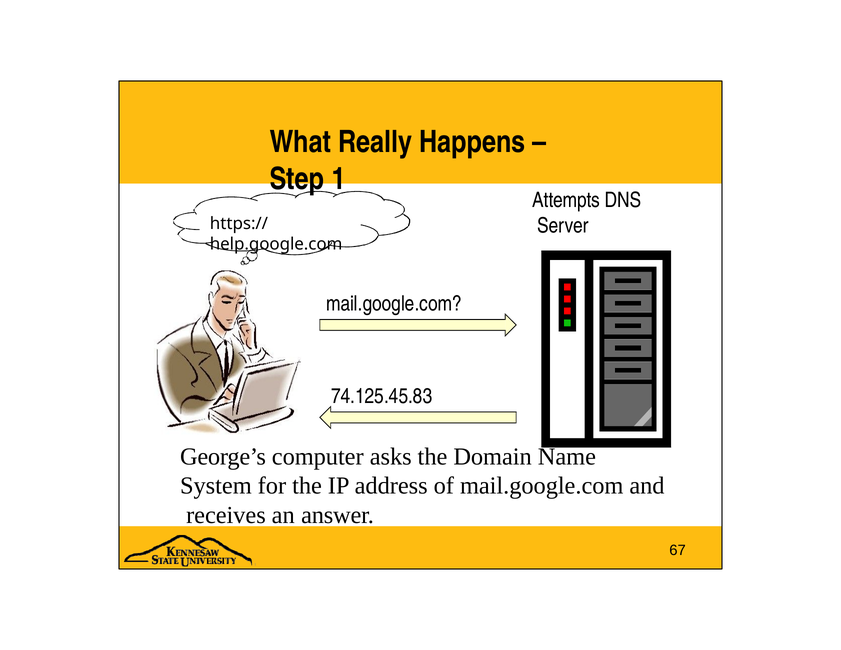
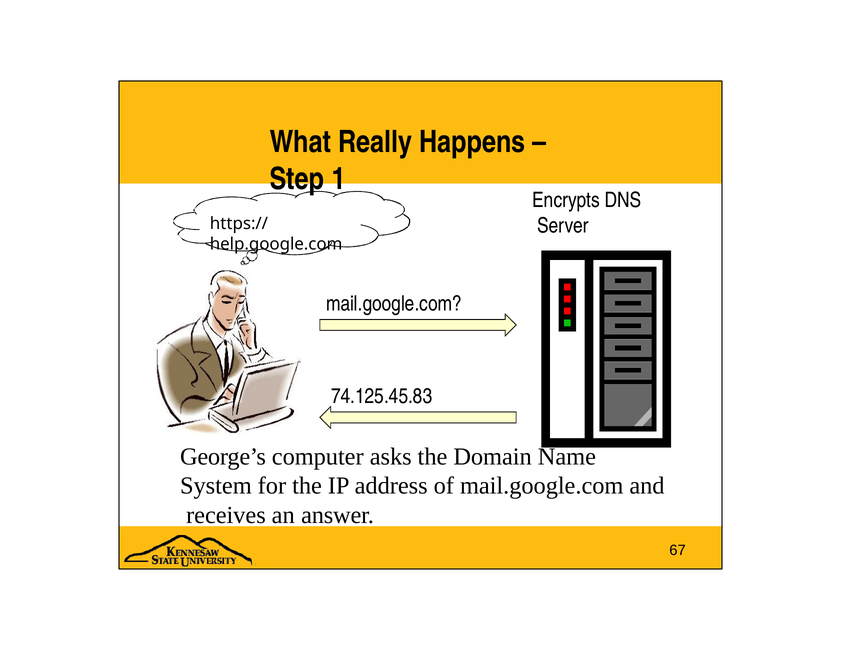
Attempts: Attempts -> Encrypts
